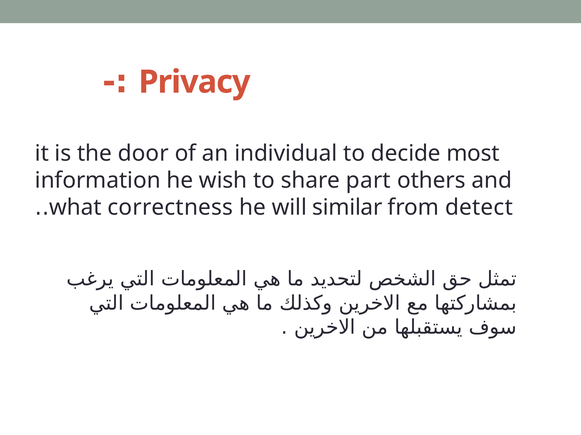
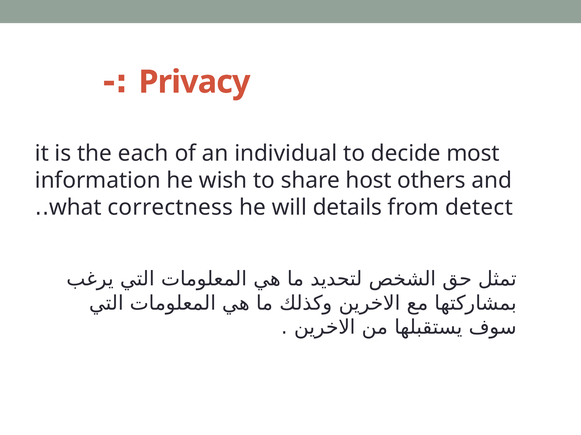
door: door -> each
part: part -> host
similar: similar -> details
